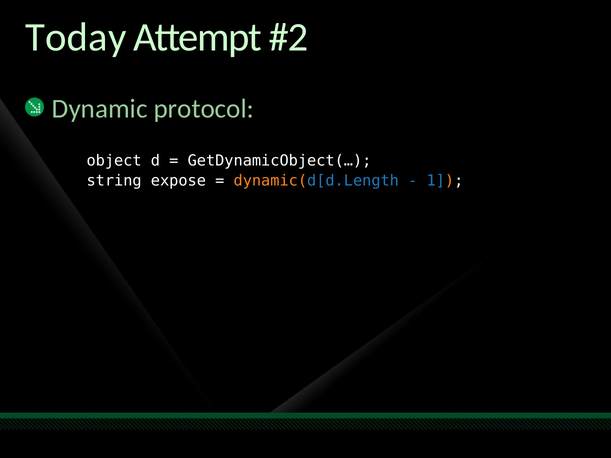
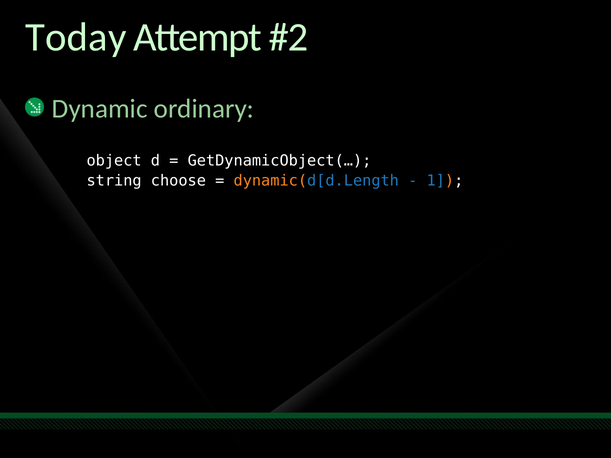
protocol: protocol -> ordinary
expose: expose -> choose
